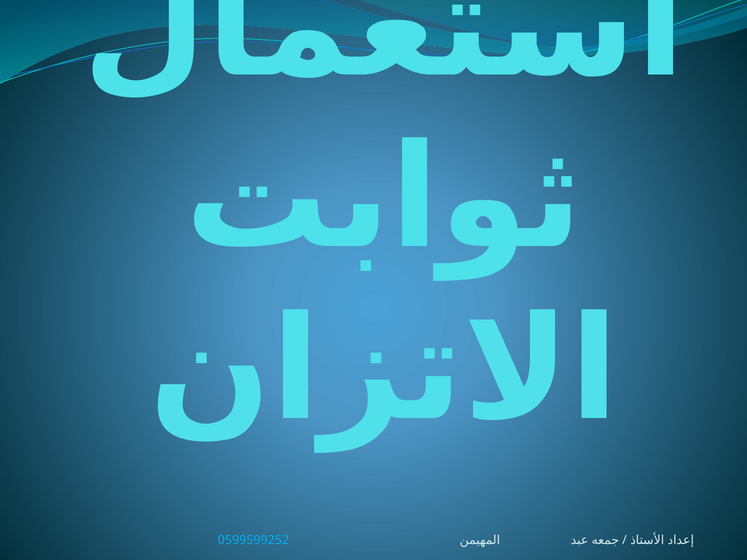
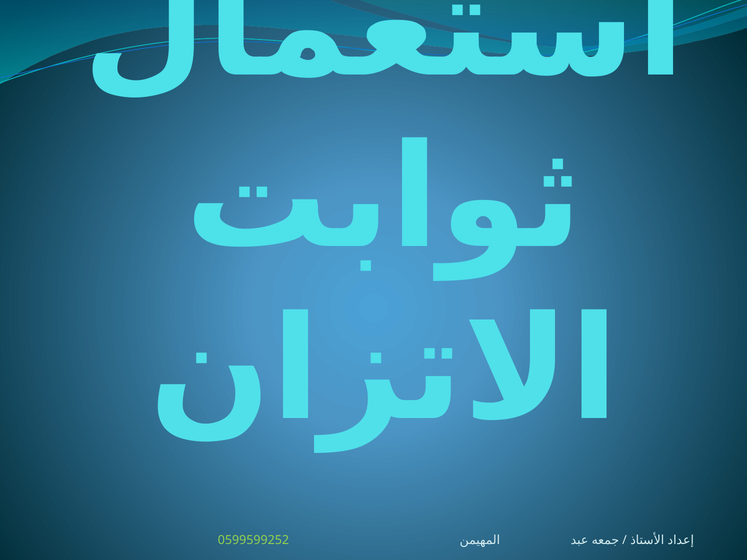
0599599252 colour: light blue -> light green
